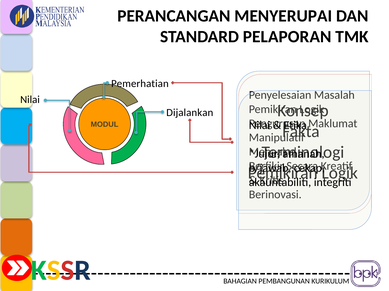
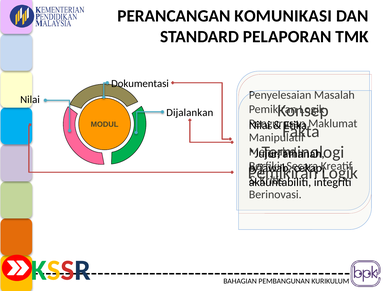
MENYERUPAI: MENYERUPAI -> KOMUNIKASI
Pemerhatian: Pemerhatian -> Dokumentasi
